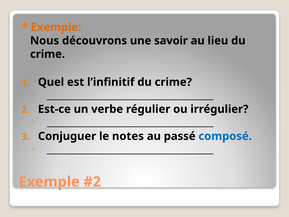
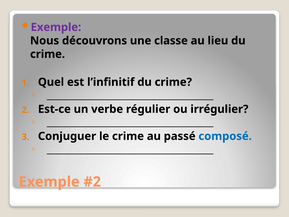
Exemple at (56, 27) colour: orange -> purple
savoir: savoir -> classe
le notes: notes -> crime
